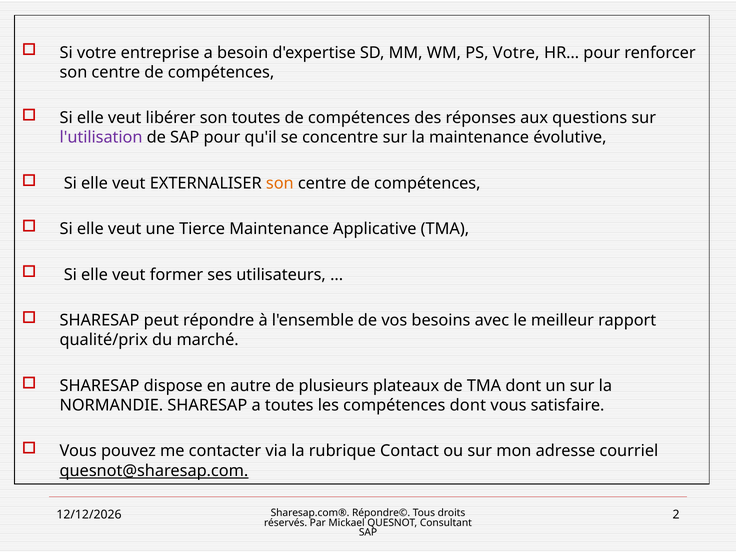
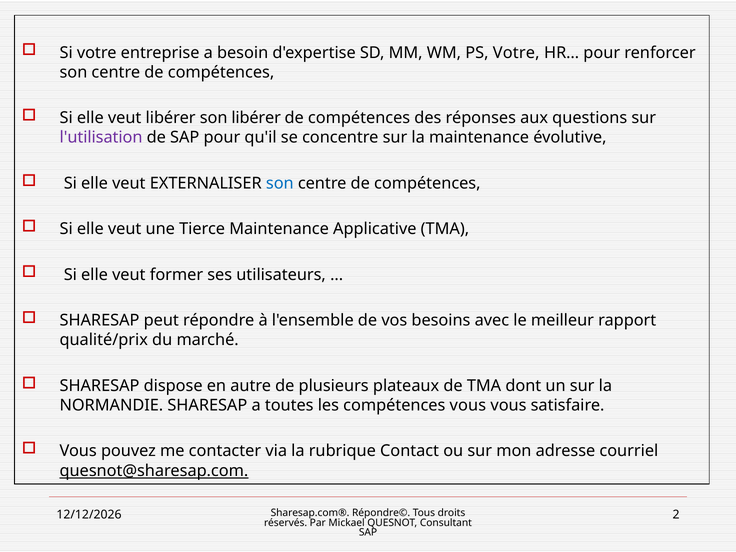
son toutes: toutes -> libérer
son at (280, 183) colour: orange -> blue
compétences dont: dont -> vous
